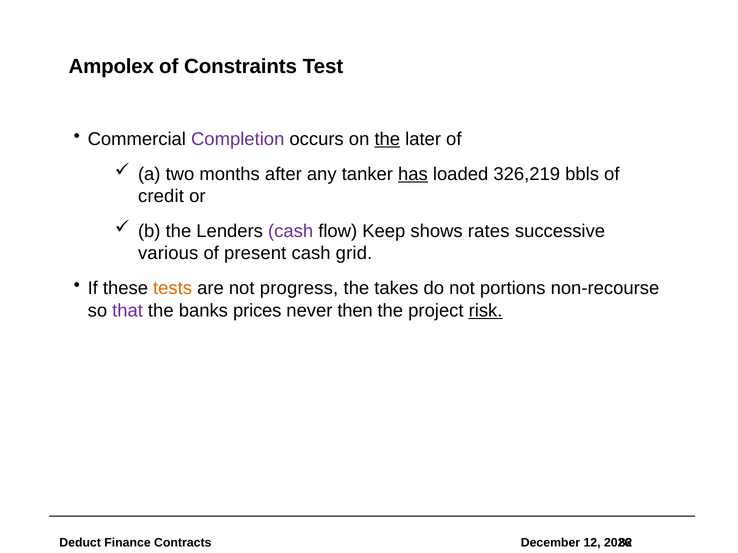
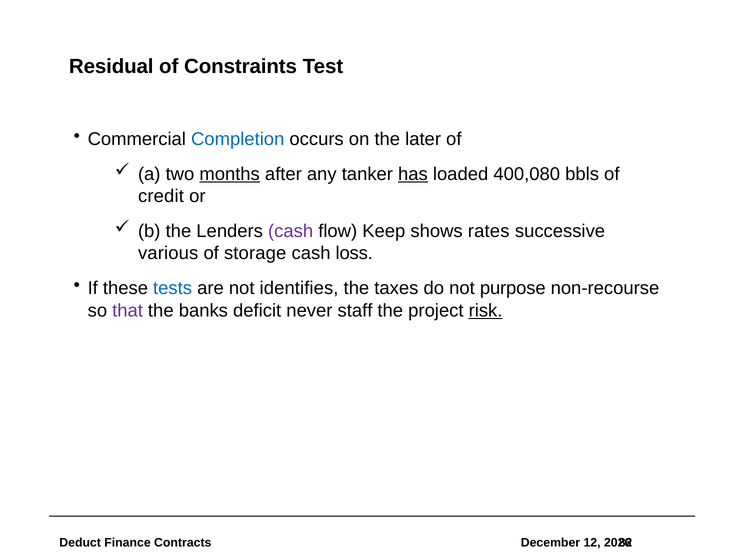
Ampolex: Ampolex -> Residual
Completion colour: purple -> blue
the at (387, 139) underline: present -> none
months underline: none -> present
326,219: 326,219 -> 400,080
present: present -> storage
grid: grid -> loss
tests colour: orange -> blue
progress: progress -> identifies
takes: takes -> taxes
portions: portions -> purpose
prices: prices -> deficit
then: then -> staff
